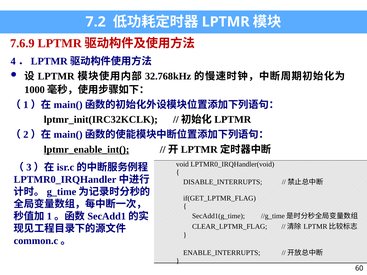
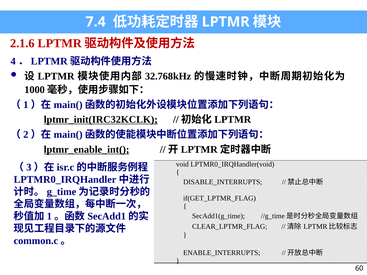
7.2: 7.2 -> 7.4
7.6.9: 7.6.9 -> 2.1.6
lptmr_init(IRC32KCLK underline: none -> present
